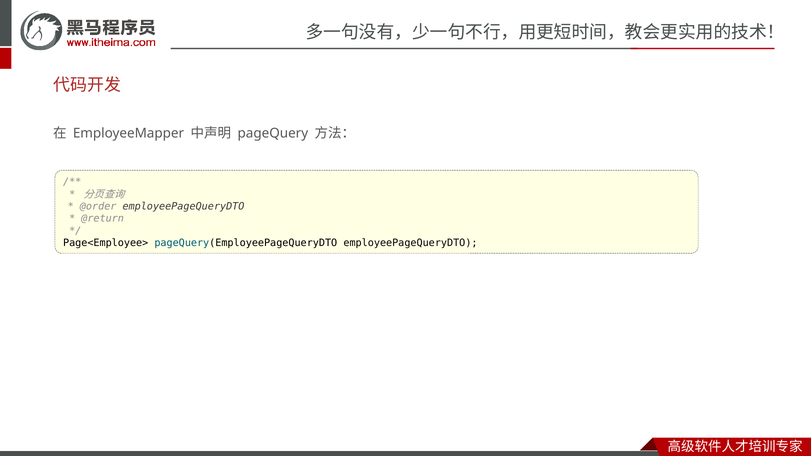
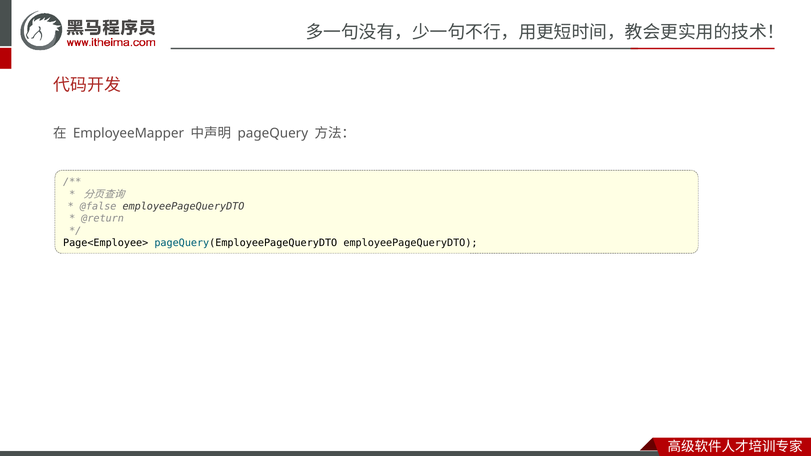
@order: @order -> @false
